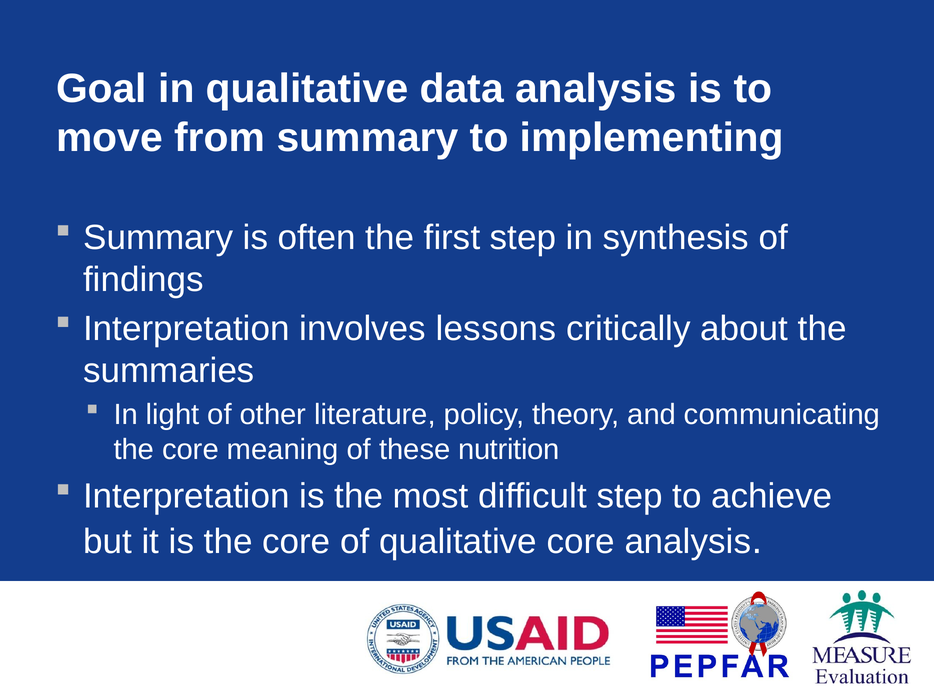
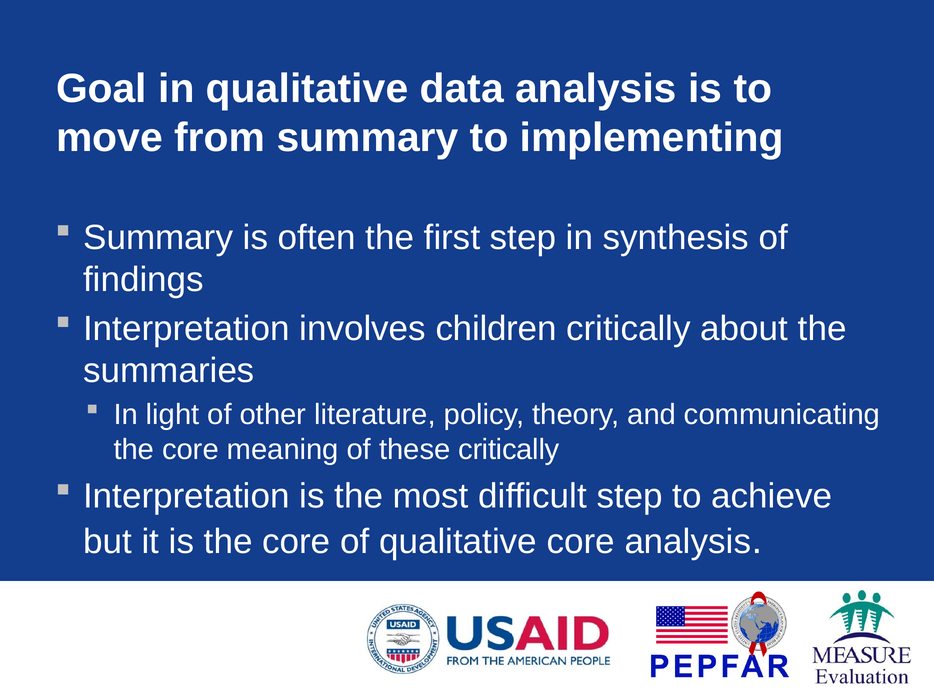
lessons: lessons -> children
these nutrition: nutrition -> critically
